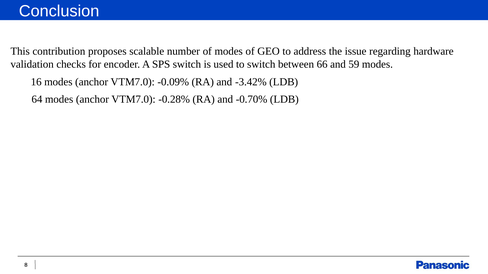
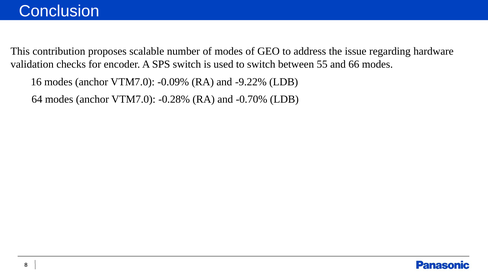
66: 66 -> 55
59: 59 -> 66
-3.42%: -3.42% -> -9.22%
